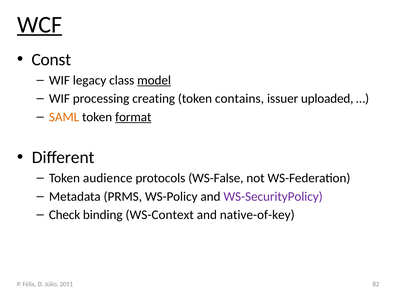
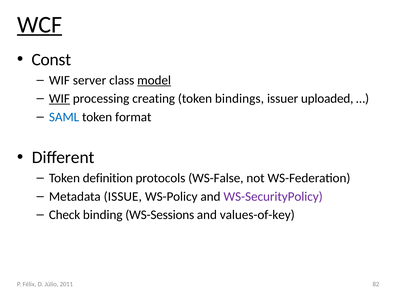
legacy: legacy -> server
WIF at (59, 99) underline: none -> present
contains: contains -> bindings
SAML colour: orange -> blue
format underline: present -> none
audience: audience -> definition
PRMS: PRMS -> ISSUE
WS-Context: WS-Context -> WS-Sessions
native-of-key: native-of-key -> values-of-key
